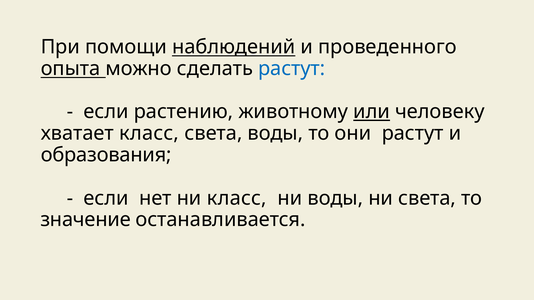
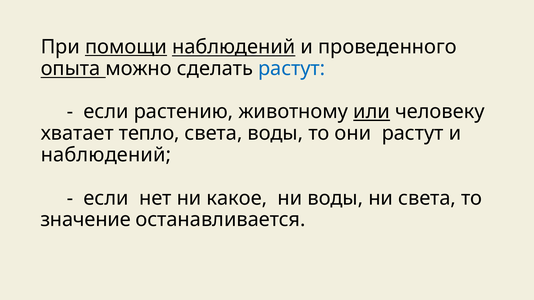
помощи underline: none -> present
хватает класс: класс -> тепло
образования at (106, 155): образования -> наблюдений
ни класс: класс -> какое
